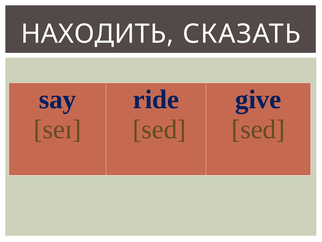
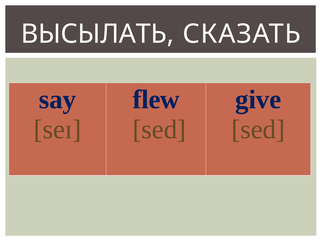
НАХОДИТЬ: НАХОДИТЬ -> ВЫСЫЛАТЬ
ride: ride -> flew
